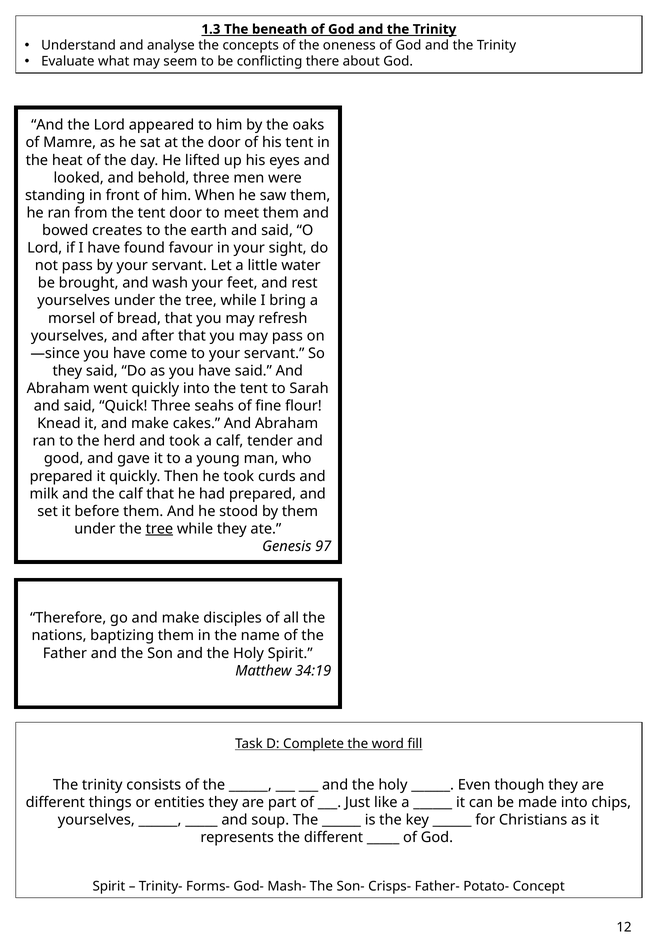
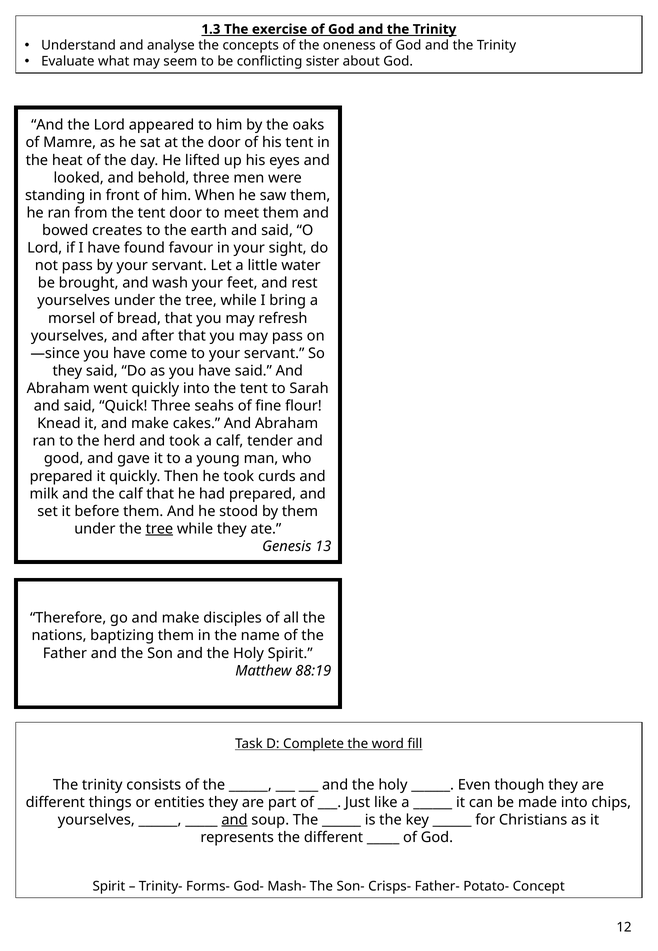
beneath: beneath -> exercise
there: there -> sister
97: 97 -> 13
34:19: 34:19 -> 88:19
and at (235, 819) underline: none -> present
